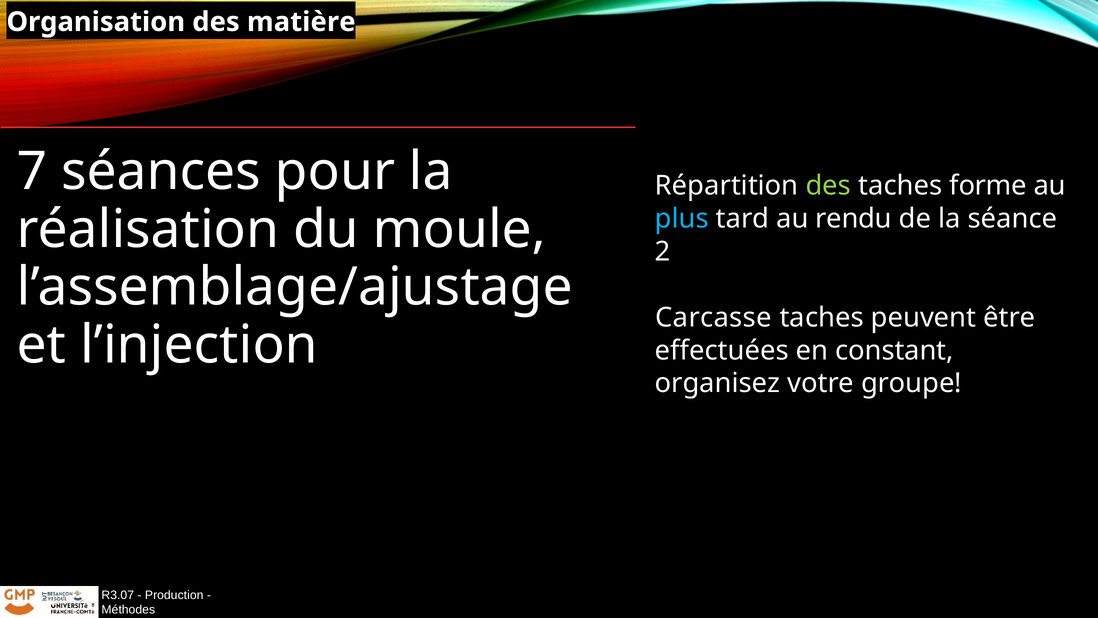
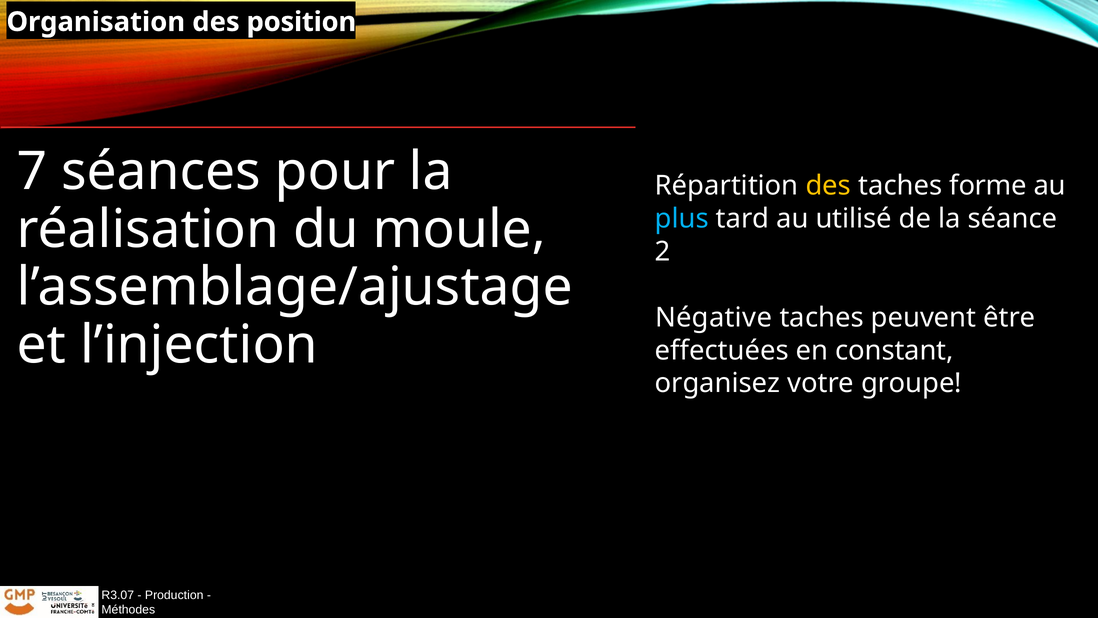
matière: matière -> position
des at (828, 186) colour: light green -> yellow
rendu: rendu -> utilisé
Carcasse: Carcasse -> Négative
